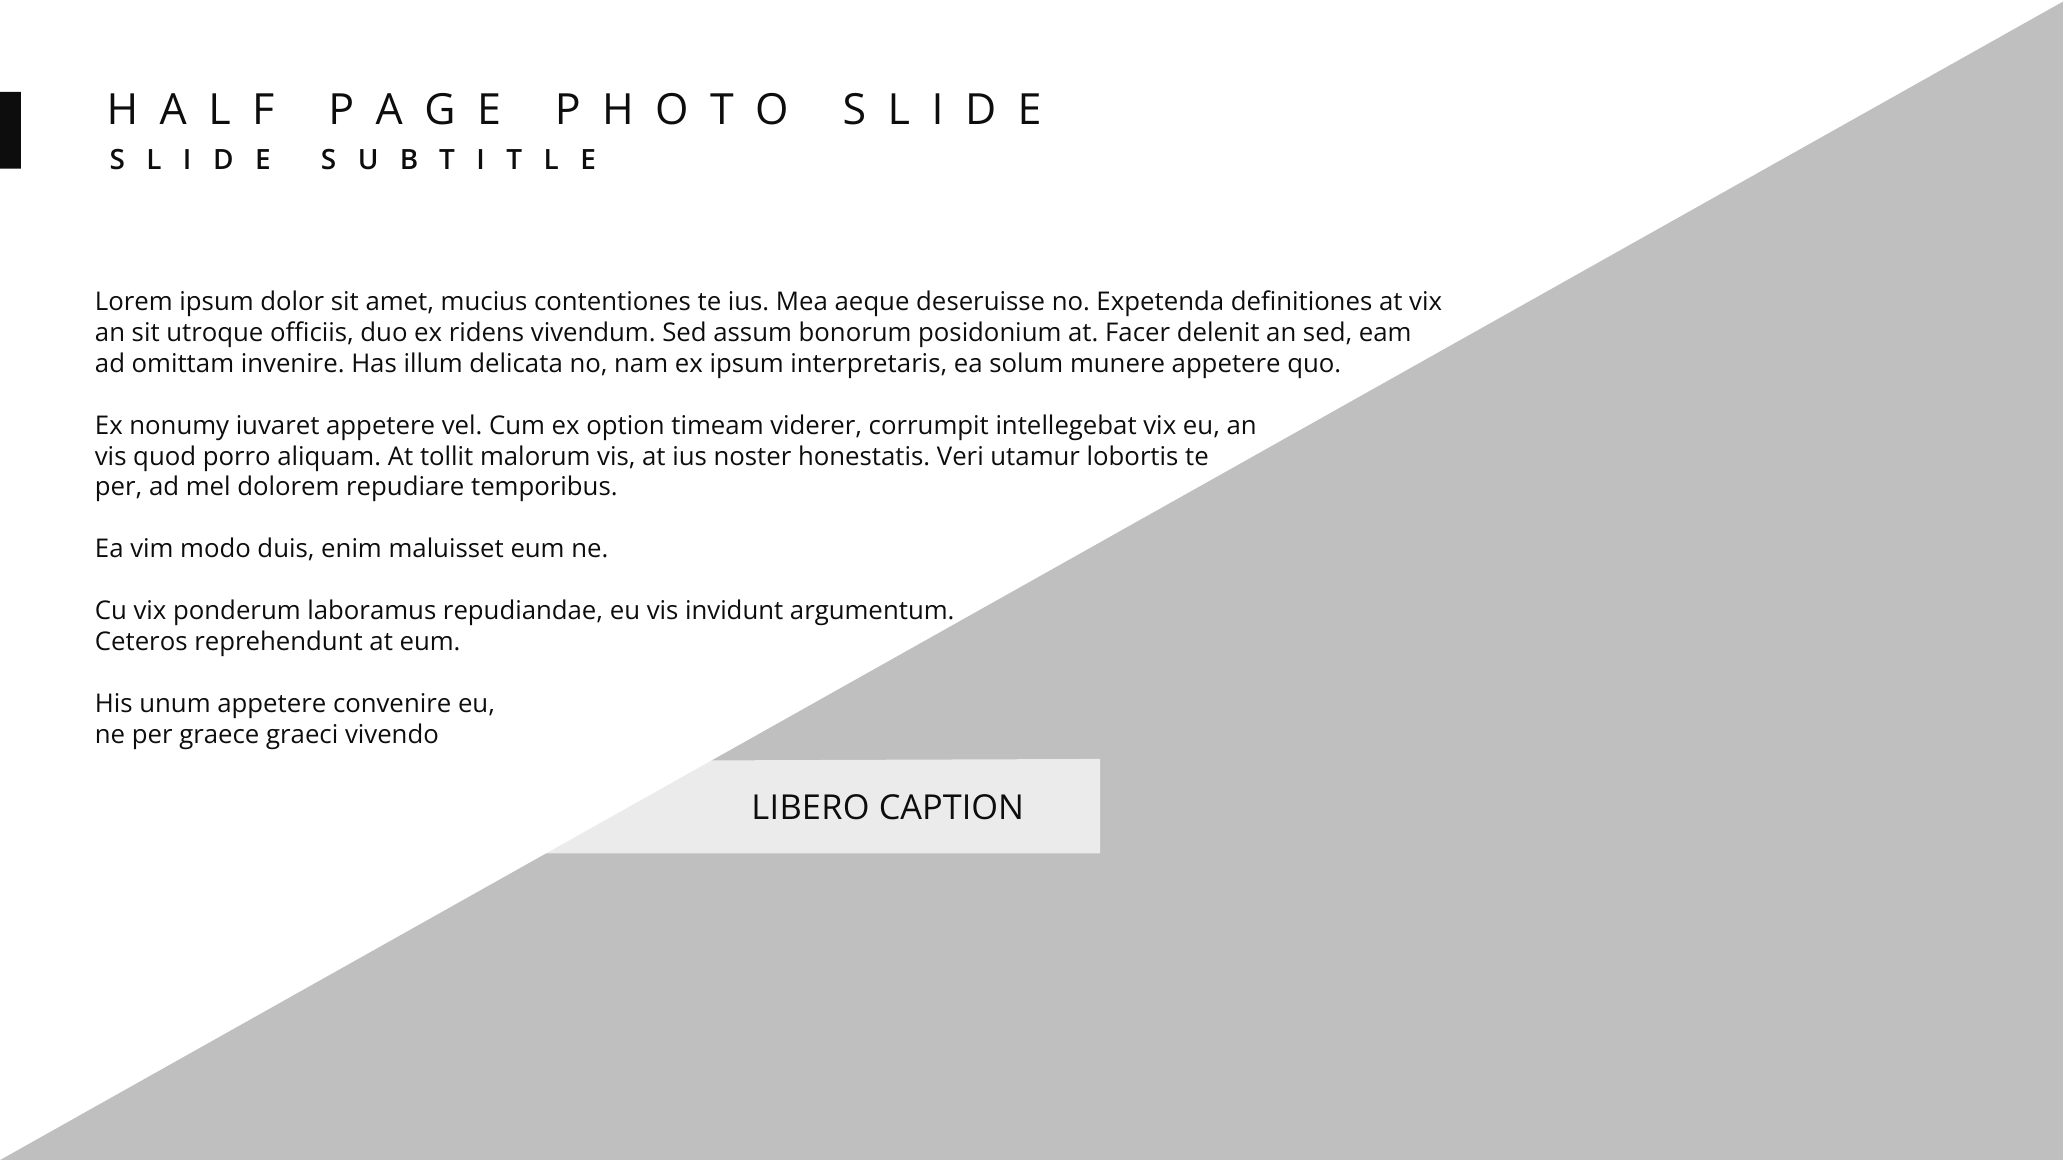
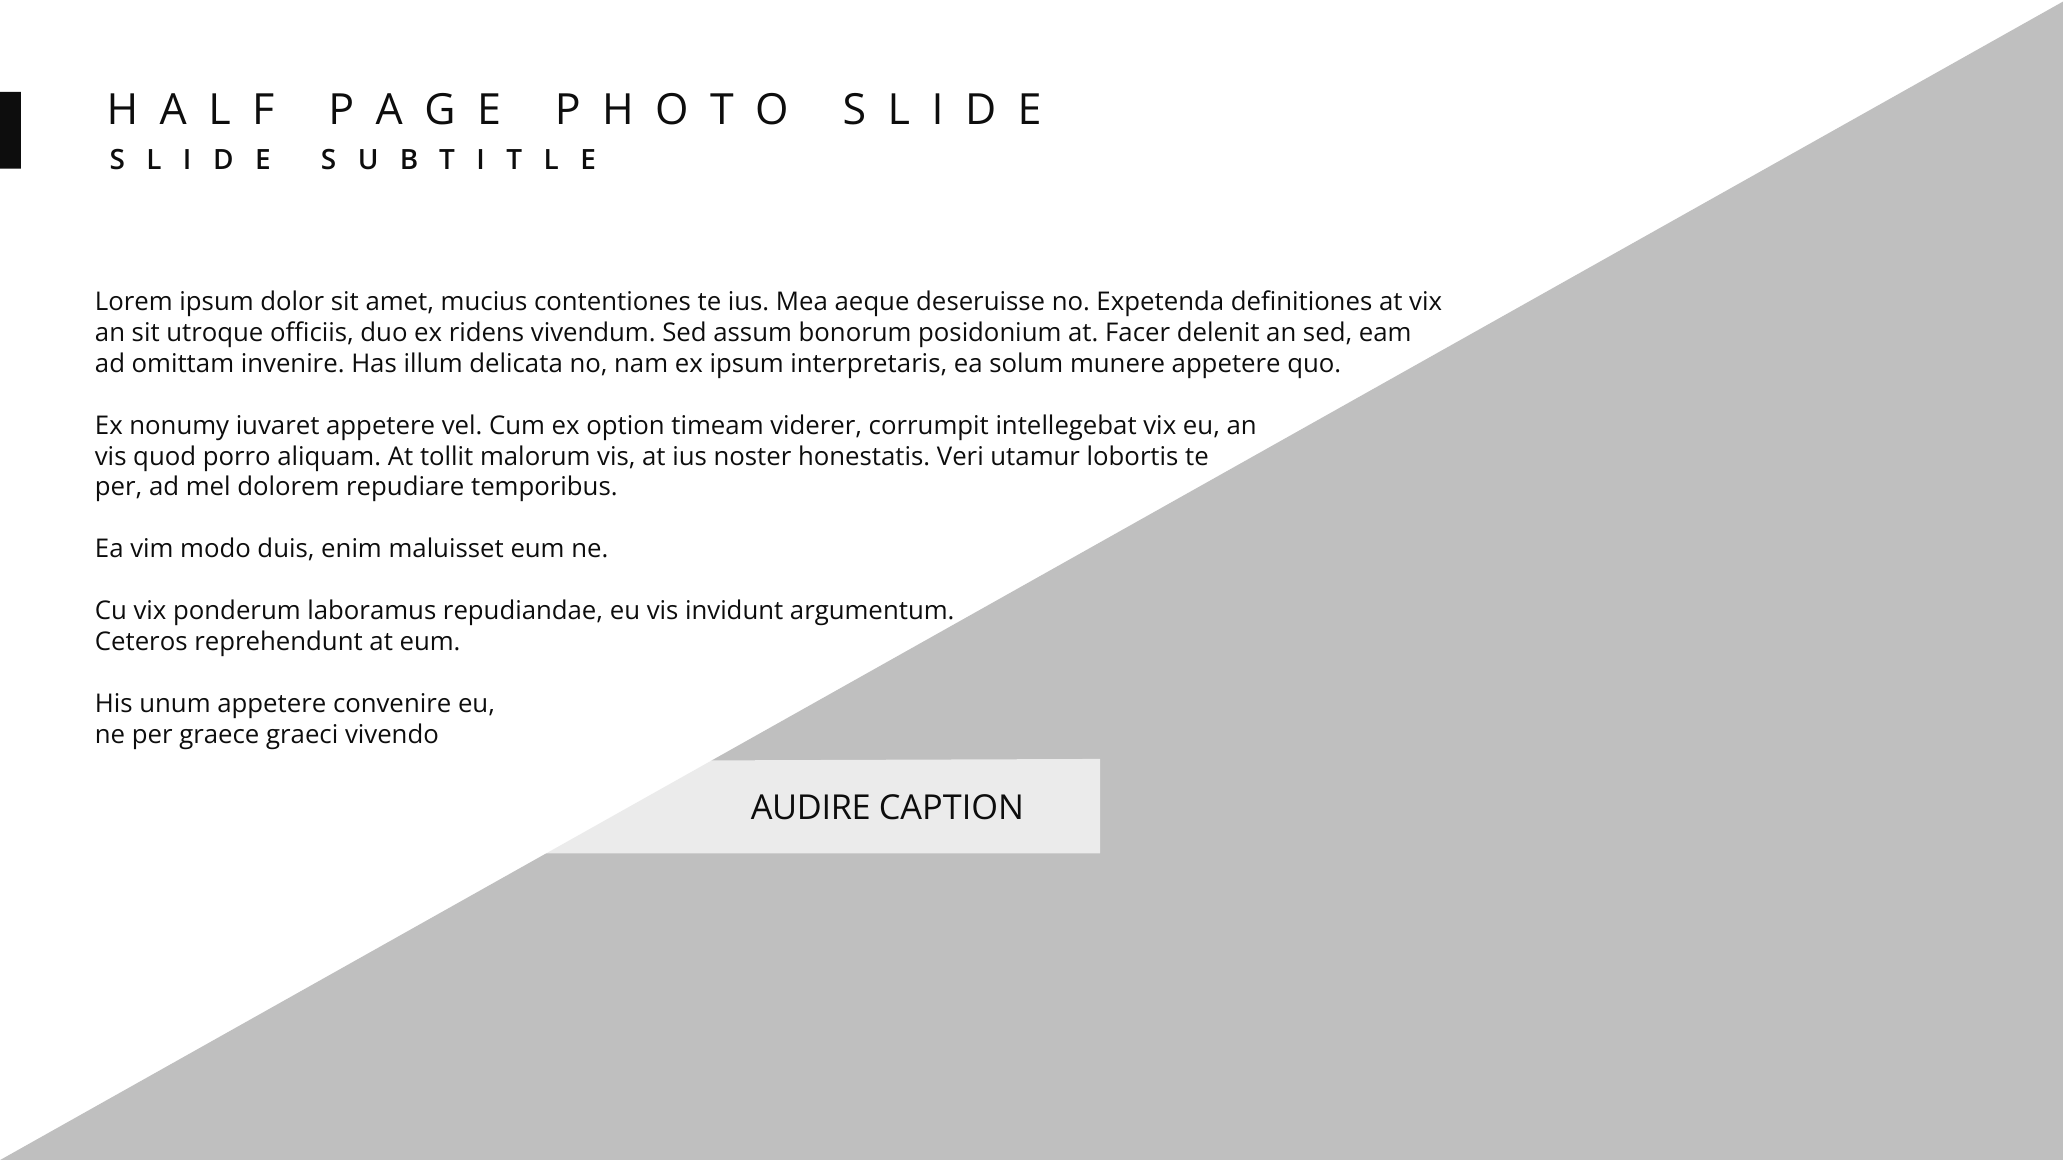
LIBERO: LIBERO -> AUDIRE
